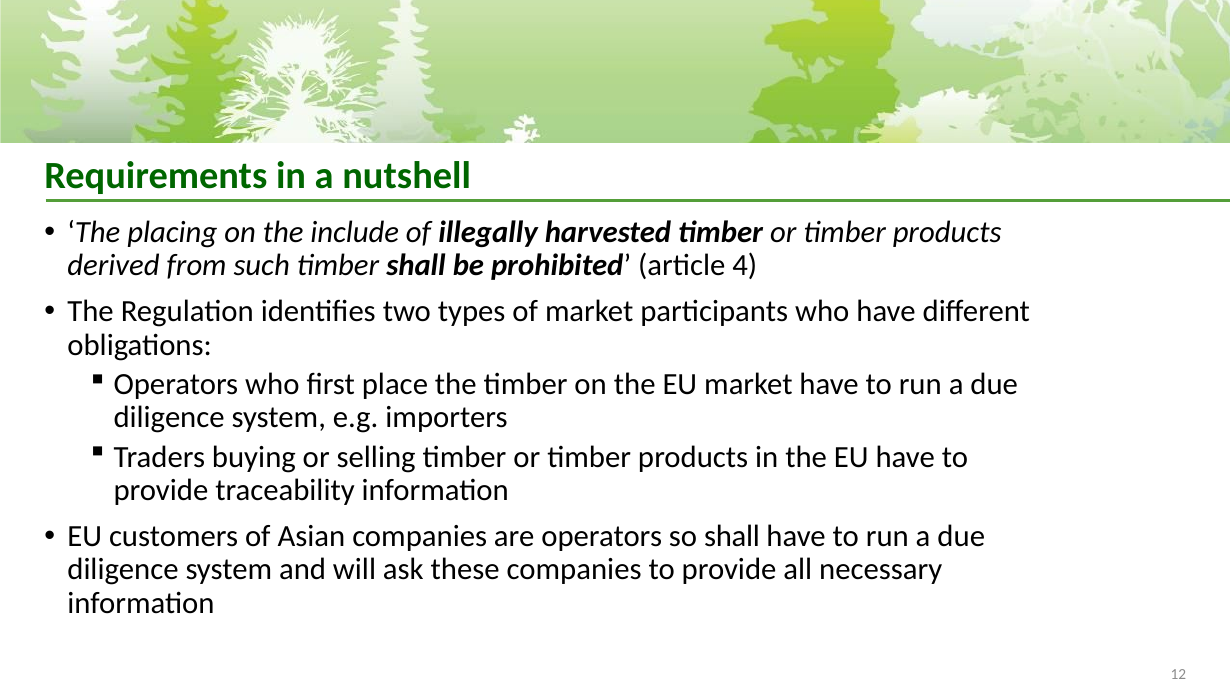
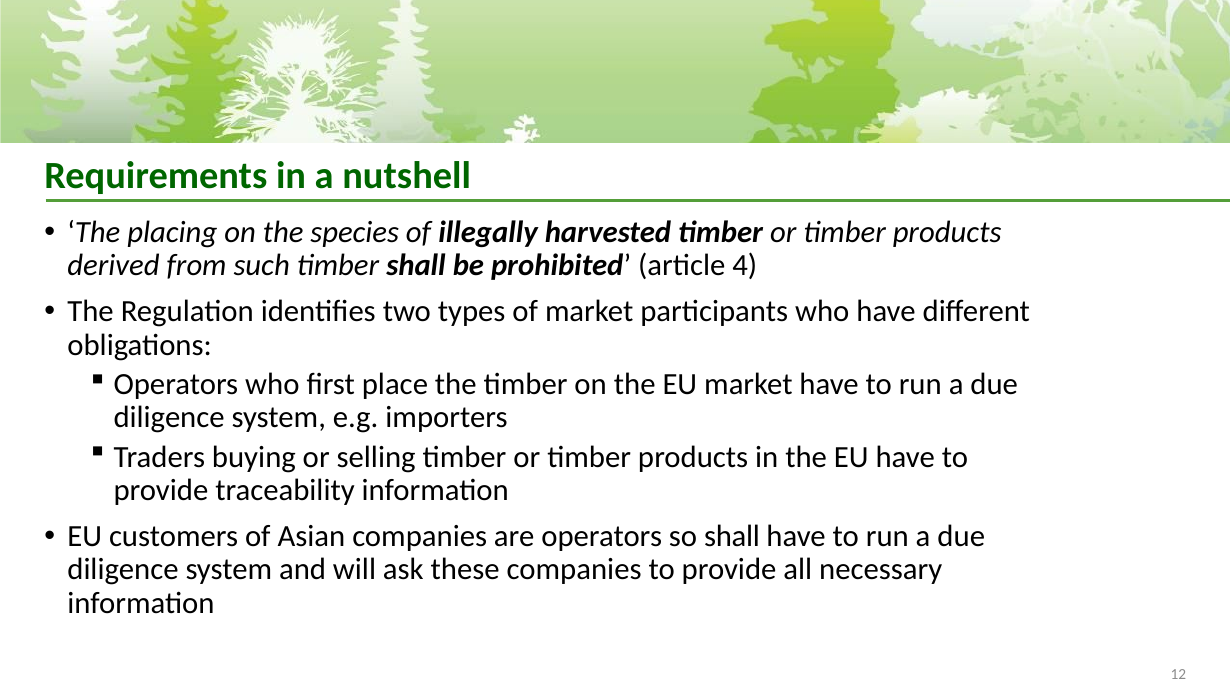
include: include -> species
